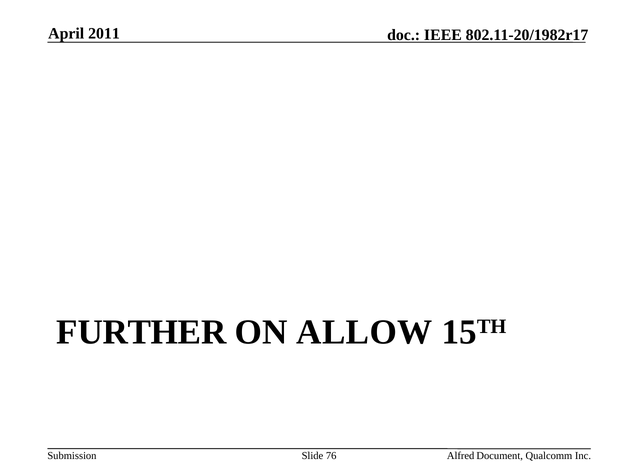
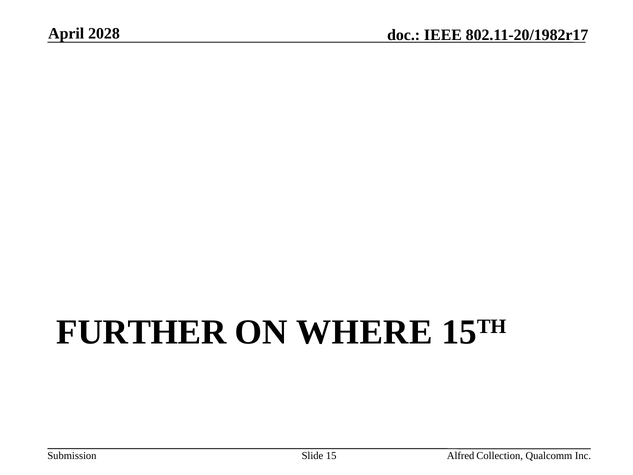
2011: 2011 -> 2028
ALLOW: ALLOW -> WHERE
76: 76 -> 15
Document: Document -> Collection
